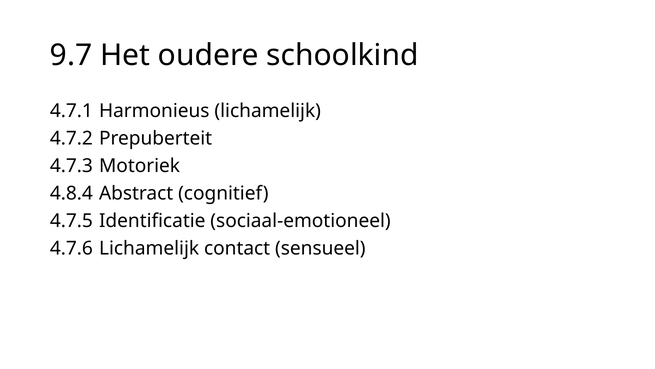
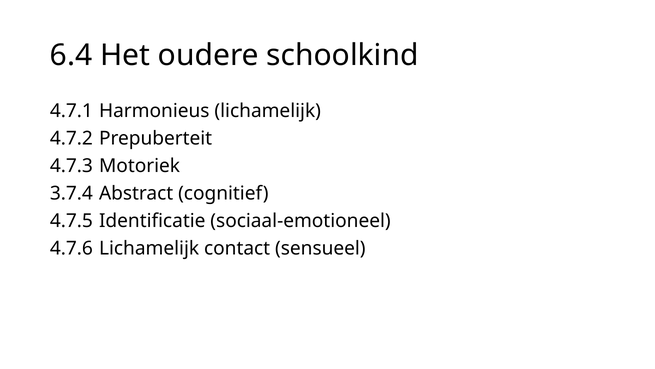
9.7: 9.7 -> 6.4
4.8.4: 4.8.4 -> 3.7.4
